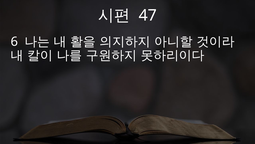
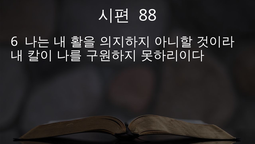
47: 47 -> 88
